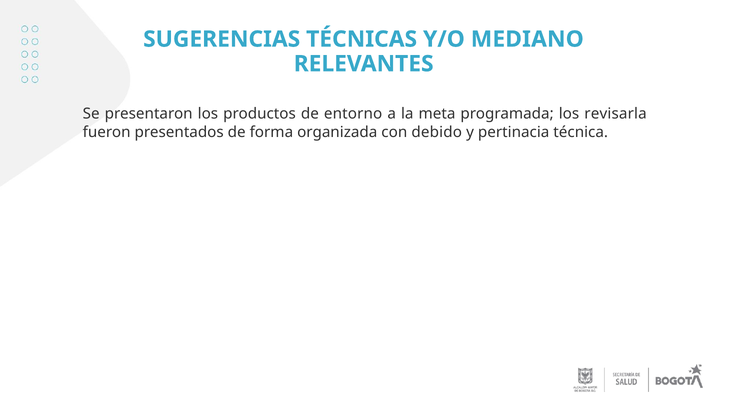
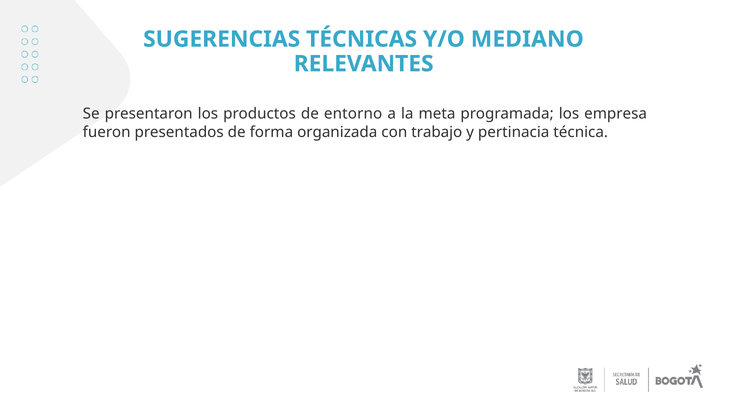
revisarla: revisarla -> empresa
debido: debido -> trabajo
